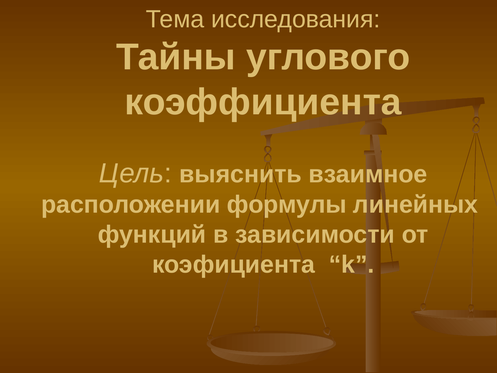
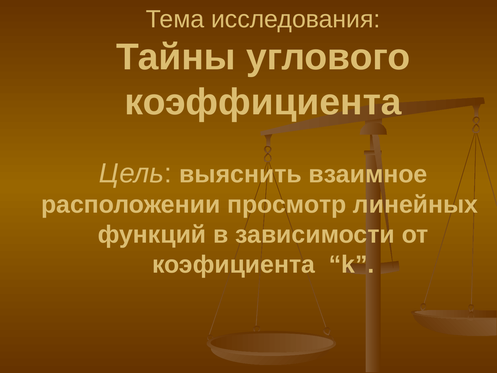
формулы: формулы -> просмотр
